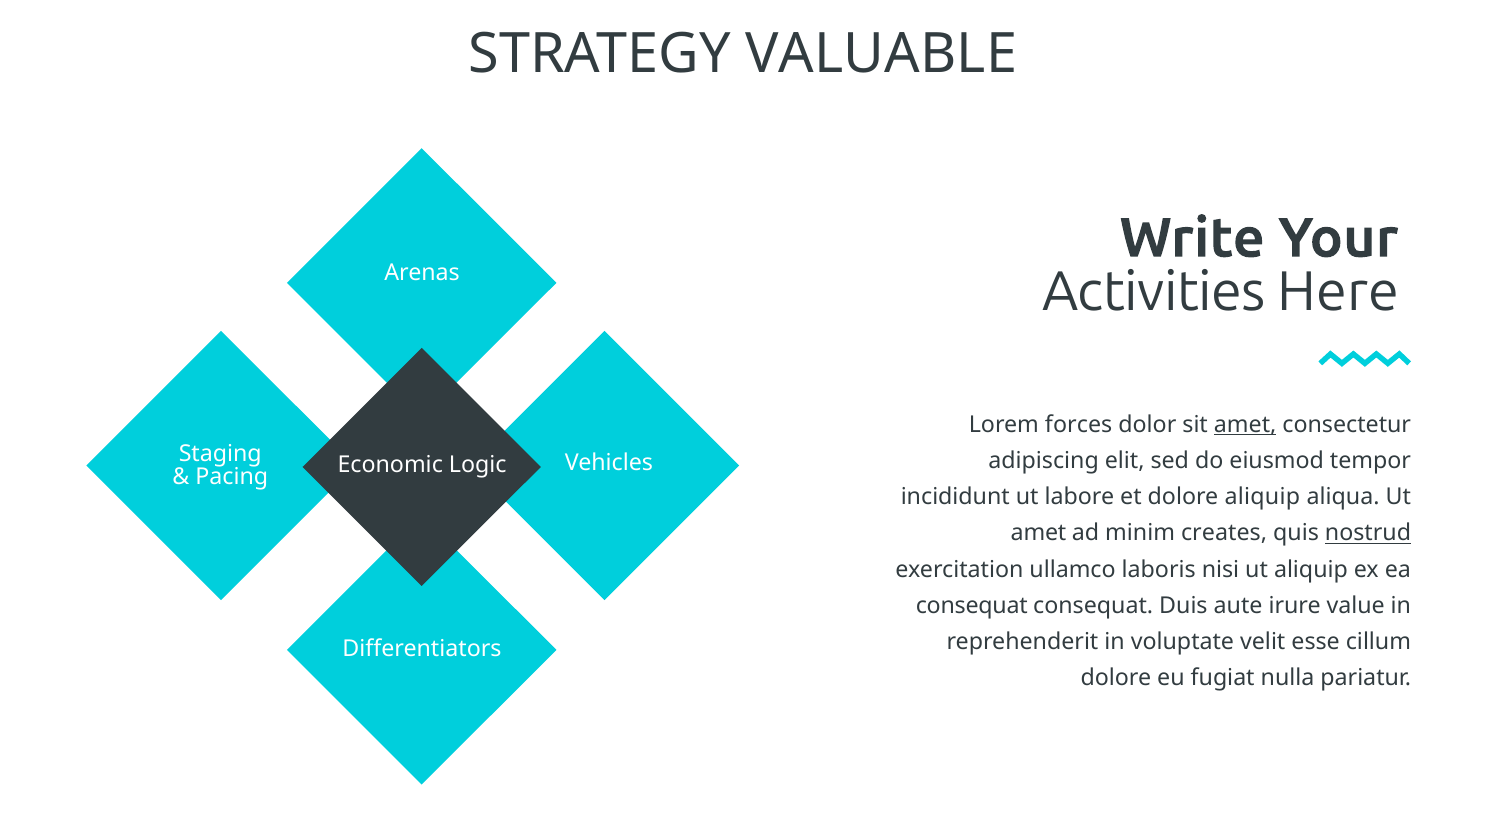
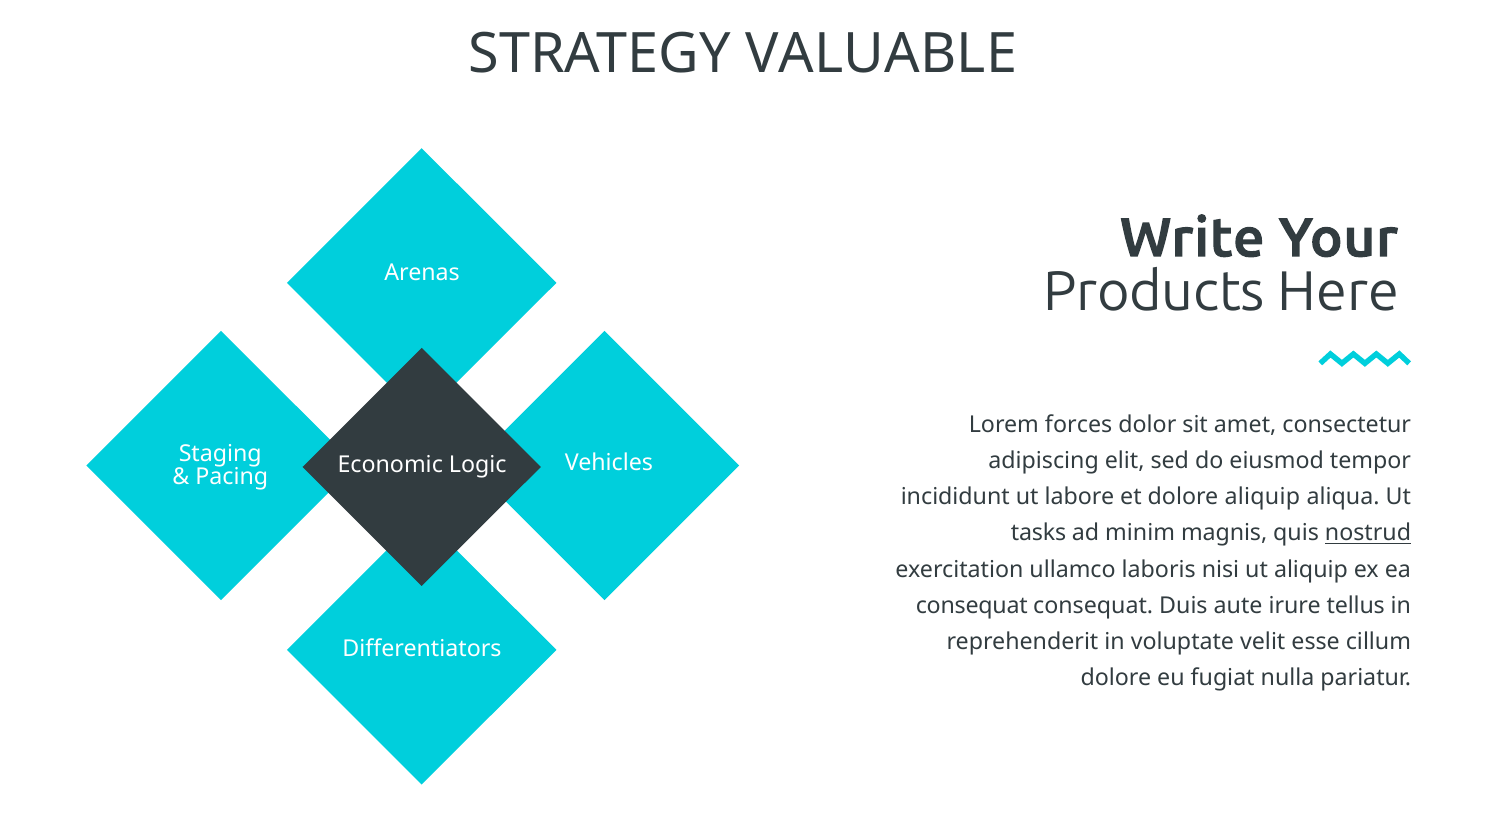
Activities: Activities -> Products
amet at (1245, 425) underline: present -> none
amet at (1039, 534): amet -> tasks
creates: creates -> magnis
value: value -> tellus
